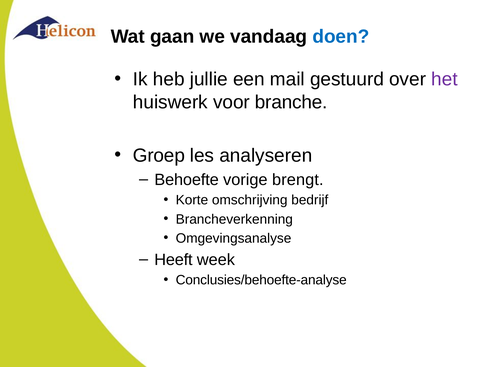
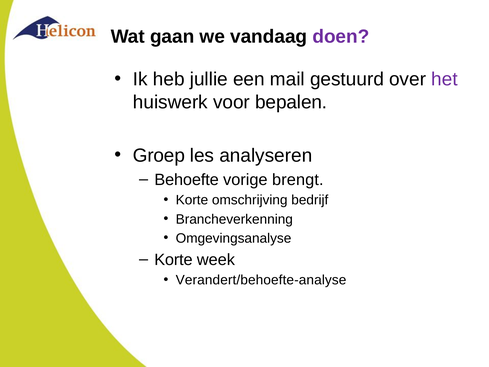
doen colour: blue -> purple
branche: branche -> bepalen
Heeft at (173, 259): Heeft -> Korte
Conclusies/behoefte-analyse: Conclusies/behoefte-analyse -> Verandert/behoefte-analyse
